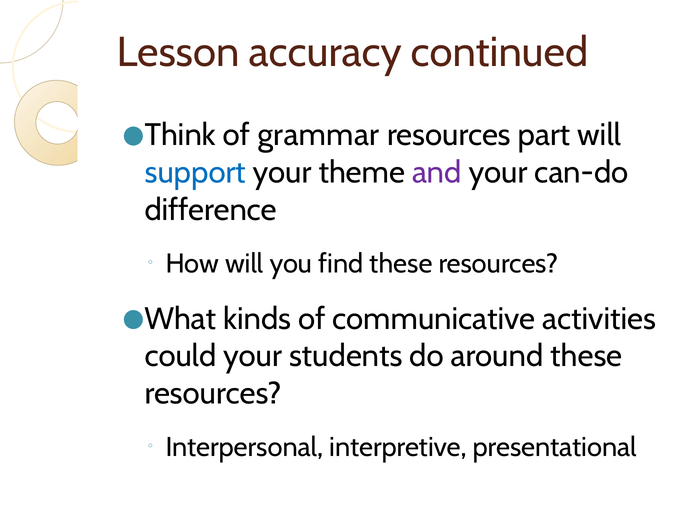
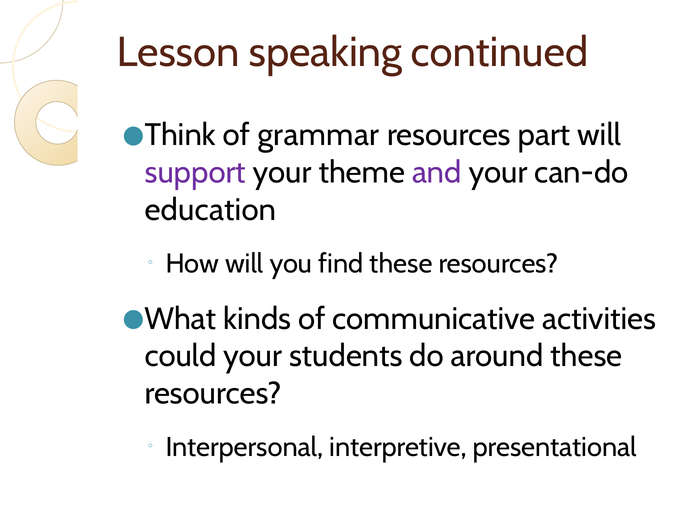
accuracy: accuracy -> speaking
support colour: blue -> purple
difference: difference -> education
